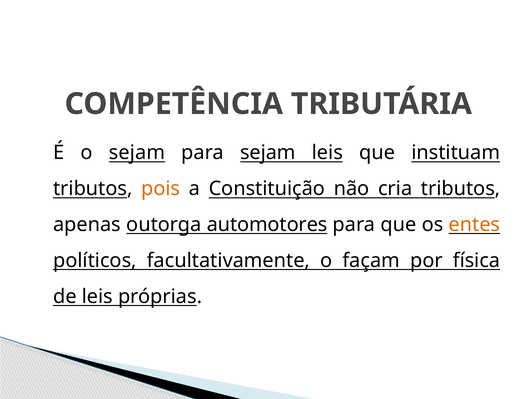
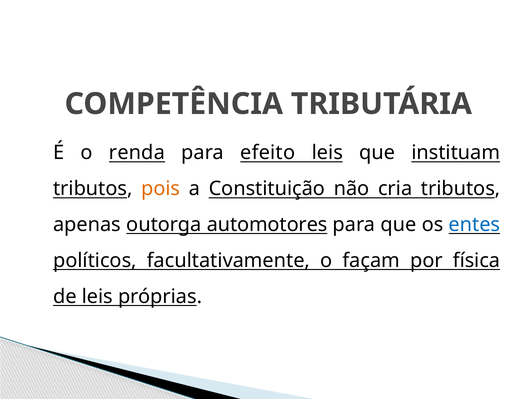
o sejam: sejam -> renda
para sejam: sejam -> efeito
entes colour: orange -> blue
